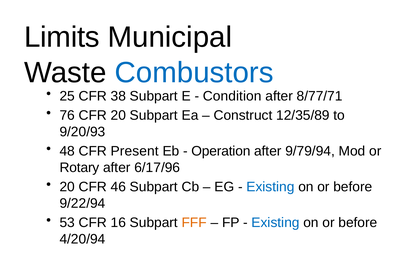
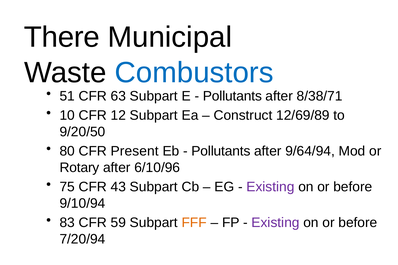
Limits: Limits -> There
25: 25 -> 51
38: 38 -> 63
Condition at (232, 96): Condition -> Pollutants
8/77/71: 8/77/71 -> 8/38/71
76: 76 -> 10
CFR 20: 20 -> 12
12/35/89: 12/35/89 -> 12/69/89
9/20/93: 9/20/93 -> 9/20/50
48: 48 -> 80
Operation at (221, 151): Operation -> Pollutants
9/79/94: 9/79/94 -> 9/64/94
6/17/96: 6/17/96 -> 6/10/96
20 at (67, 187): 20 -> 75
46: 46 -> 43
Existing at (270, 187) colour: blue -> purple
9/22/94: 9/22/94 -> 9/10/94
53: 53 -> 83
16: 16 -> 59
Existing at (275, 223) colour: blue -> purple
4/20/94: 4/20/94 -> 7/20/94
